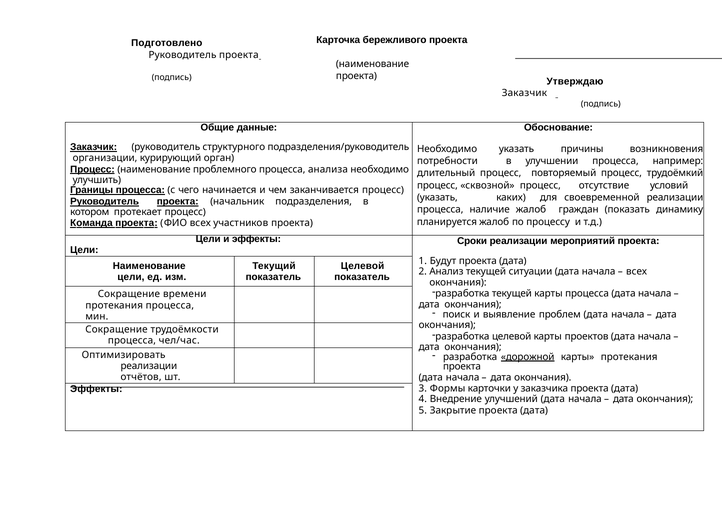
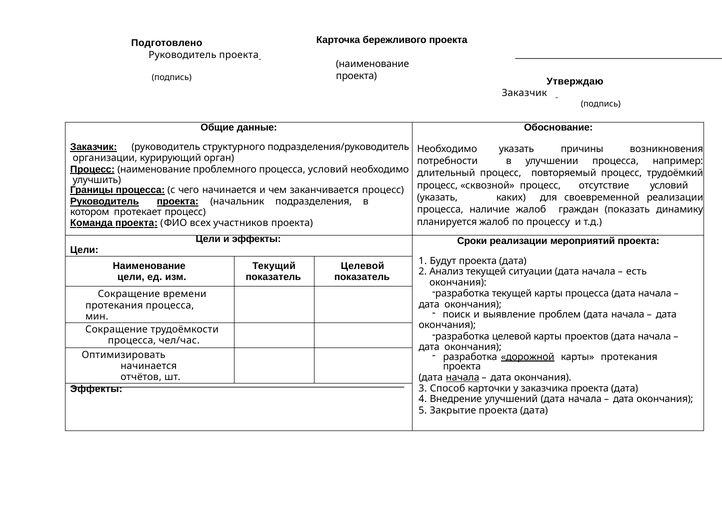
процесса анализа: анализа -> условий
всех at (637, 272): всех -> есть
реализации at (149, 367): реализации -> начинается
начала at (463, 378) underline: none -> present
Формы: Формы -> Способ
